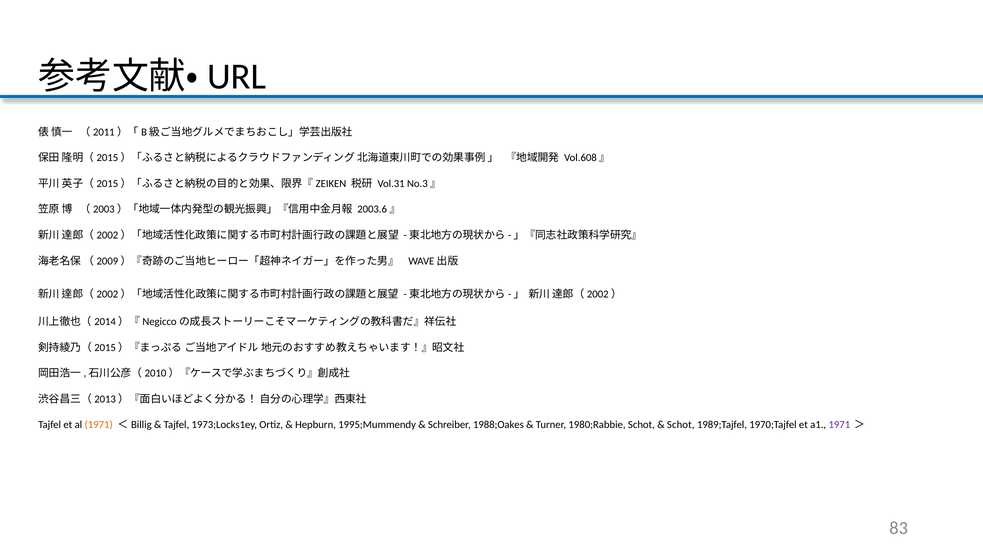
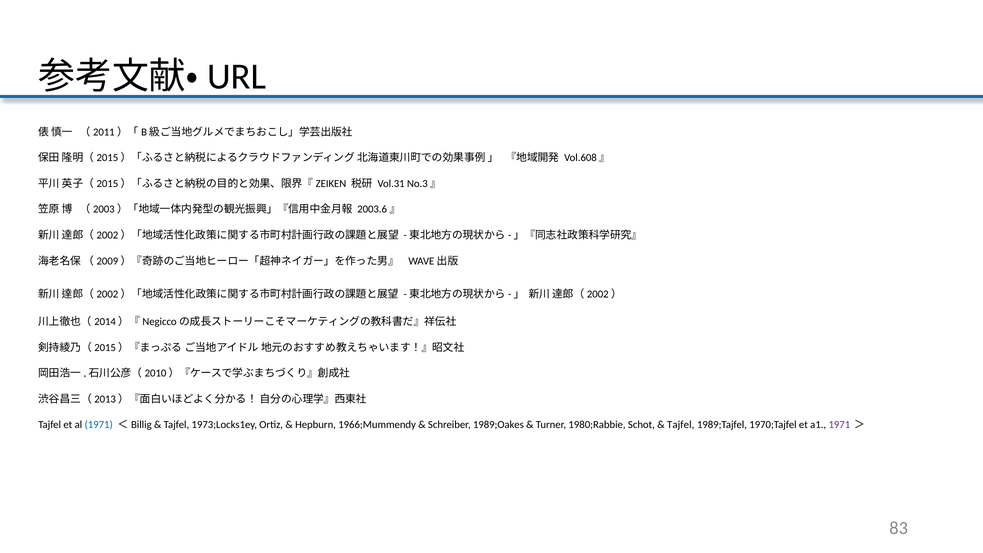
1971 at (99, 425) colour: orange -> blue
1995;Mummendy: 1995;Mummendy -> 1966;Mummendy
1988;Oakes: 1988;Oakes -> 1989;Oakes
Schot at (681, 425): Schot -> Tajfel
